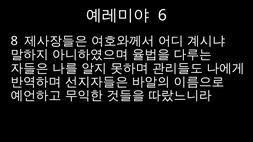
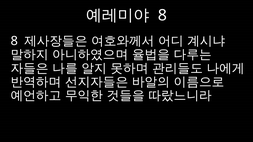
6 at (162, 15): 6 -> 8
